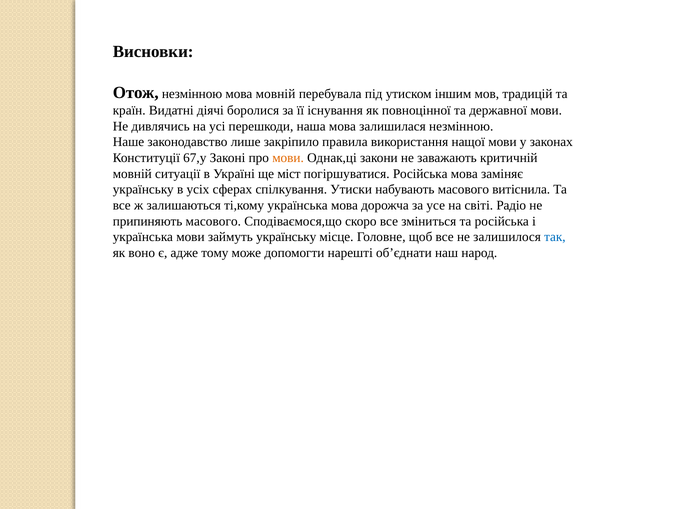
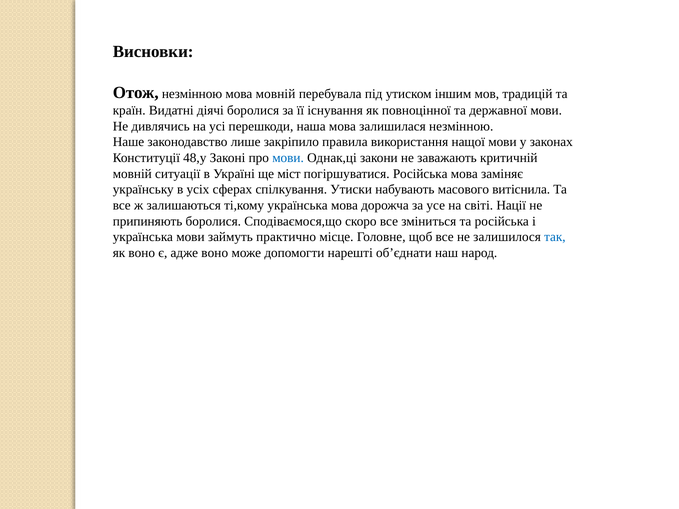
67,у: 67,у -> 48,у
мови at (288, 158) colour: orange -> blue
Радіо: Радіо -> Нації
припиняють масового: масового -> боролися
займуть українську: українську -> практично
адже тому: тому -> воно
